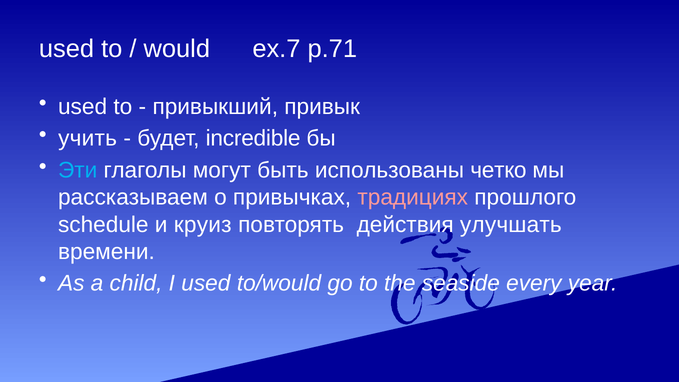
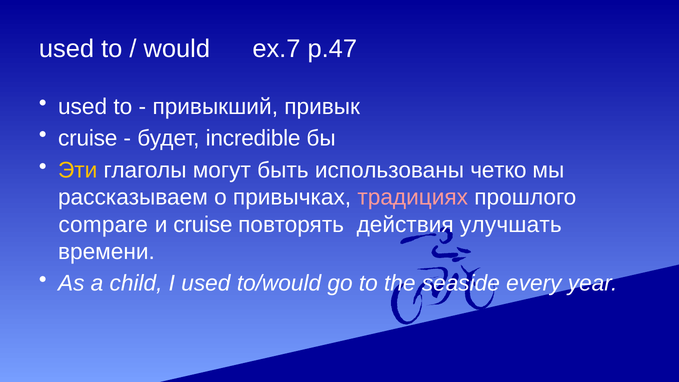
p.71: p.71 -> p.47
учить at (88, 138): учить -> cruise
Эти colour: light blue -> yellow
schedule: schedule -> compare
и круиз: круиз -> cruise
